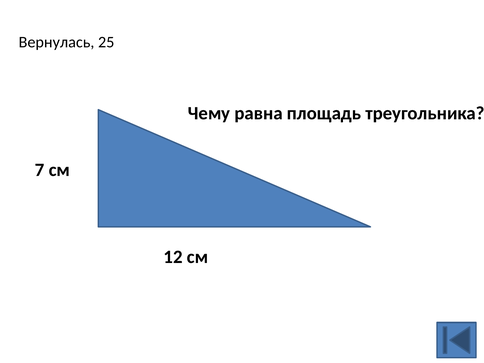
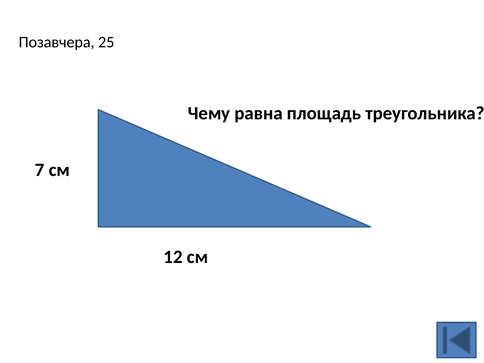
Вернулась: Вернулась -> Позавчера
